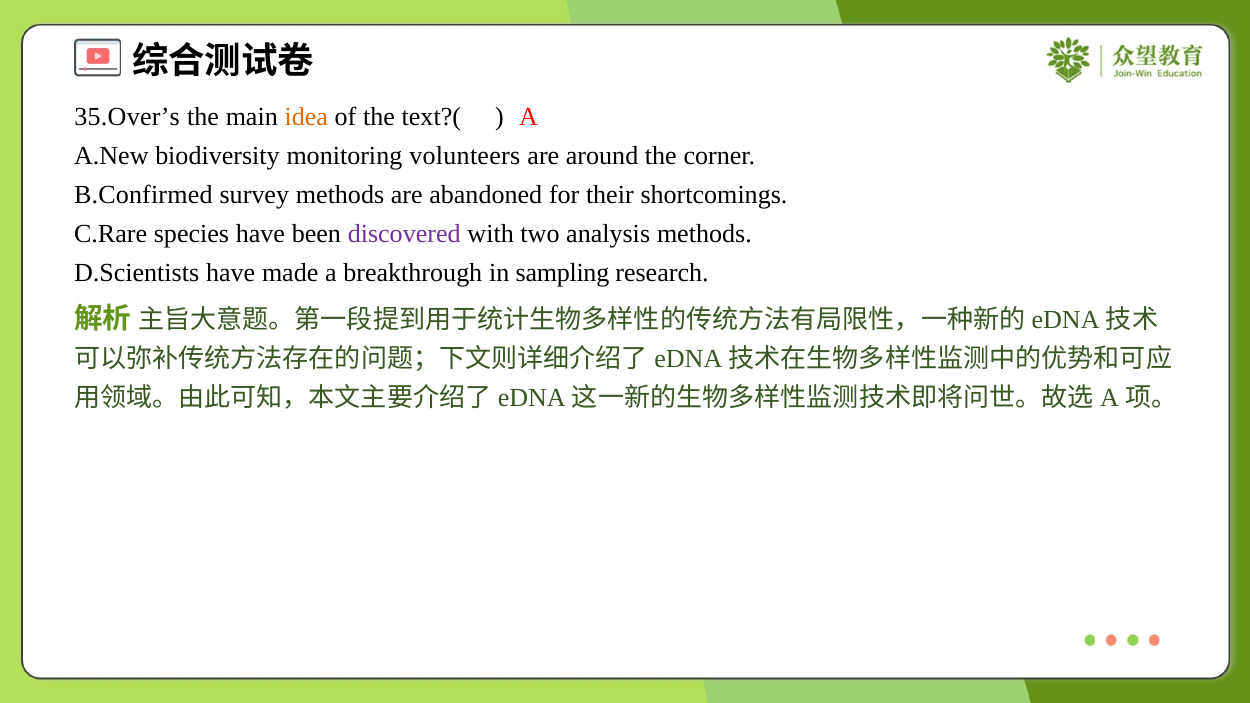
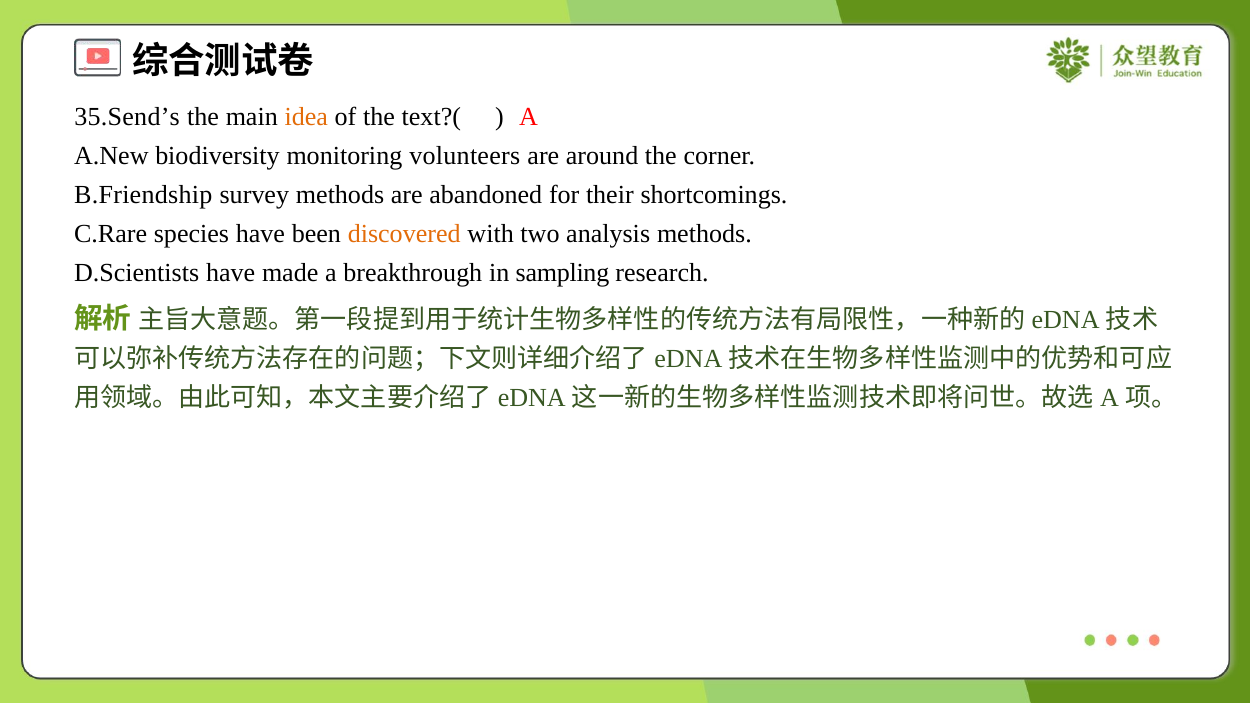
35.Over’s: 35.Over’s -> 35.Send’s
B.Confirmed: B.Confirmed -> B.Friendship
discovered colour: purple -> orange
